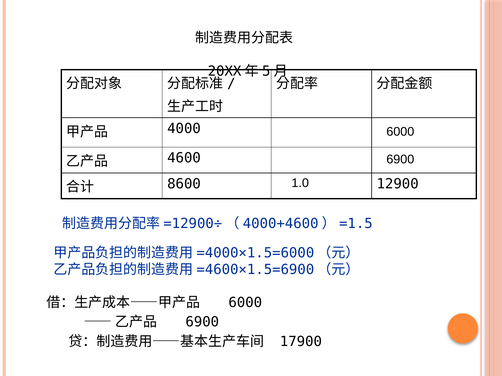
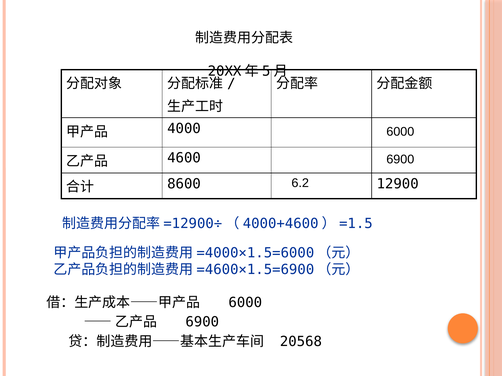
1.0: 1.0 -> 6.2
17900: 17900 -> 20568
